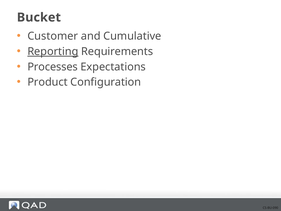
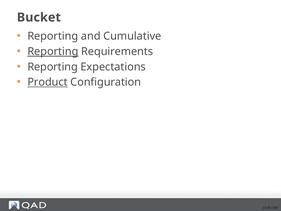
Customer at (53, 36): Customer -> Reporting
Processes at (53, 67): Processes -> Reporting
Product underline: none -> present
